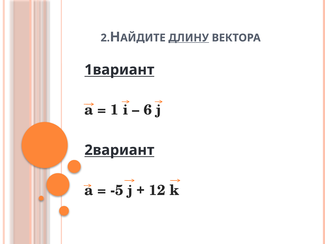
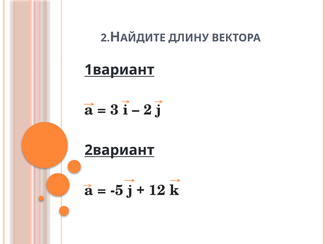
ДЛИНУ underline: present -> none
1: 1 -> 3
6 at (148, 110): 6 -> 2
